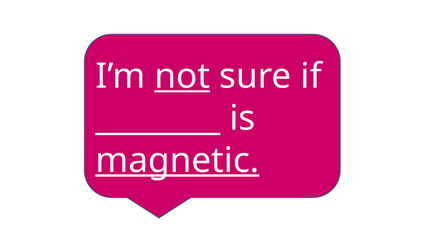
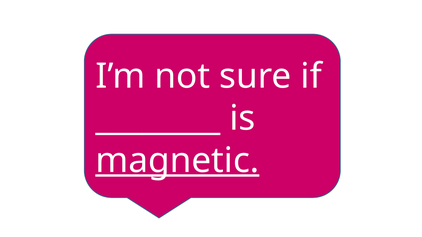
not underline: present -> none
